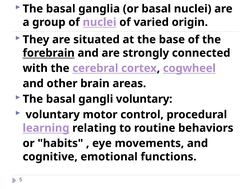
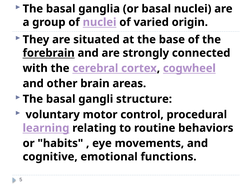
gangli voluntary: voluntary -> structure
